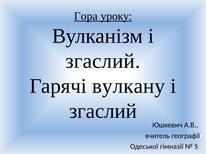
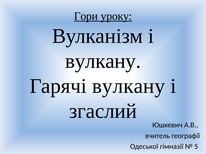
Гора: Гора -> Гори
згаслий at (103, 61): згаслий -> вулкану
